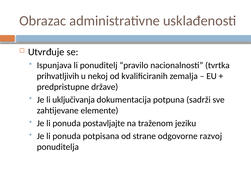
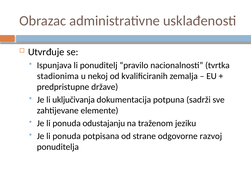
prihvatljivih: prihvatljivih -> stadionima
postavljajte: postavljajte -> odustajanju
